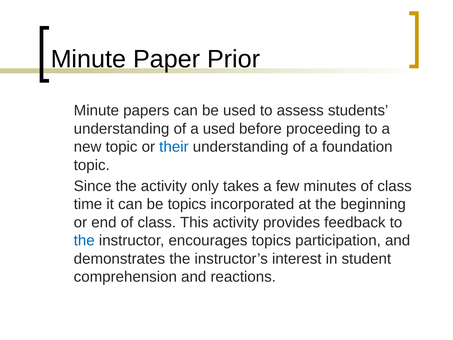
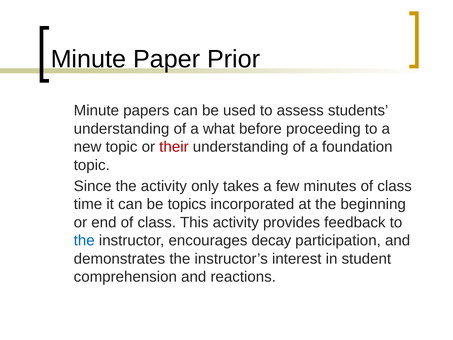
a used: used -> what
their colour: blue -> red
encourages topics: topics -> decay
